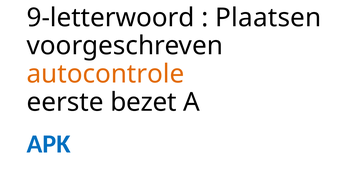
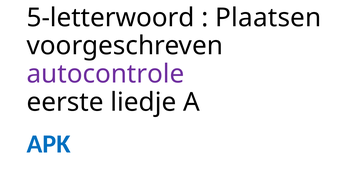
9-letterwoord: 9-letterwoord -> 5-letterwoord
autocontrole colour: orange -> purple
bezet: bezet -> liedje
